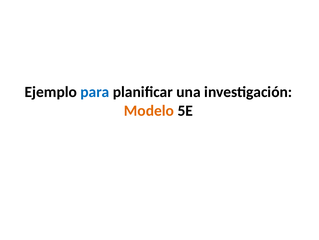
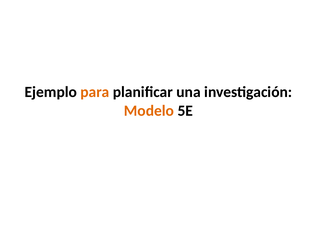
para colour: blue -> orange
